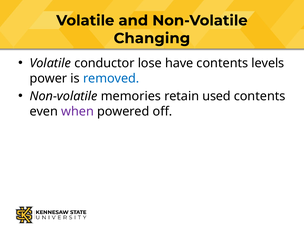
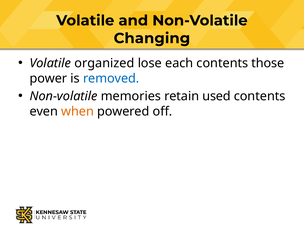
conductor: conductor -> organized
have: have -> each
levels: levels -> those
when colour: purple -> orange
